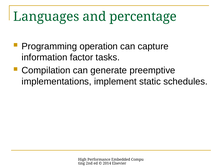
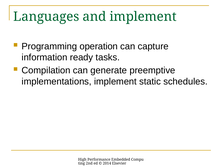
and percentage: percentage -> implement
factor: factor -> ready
